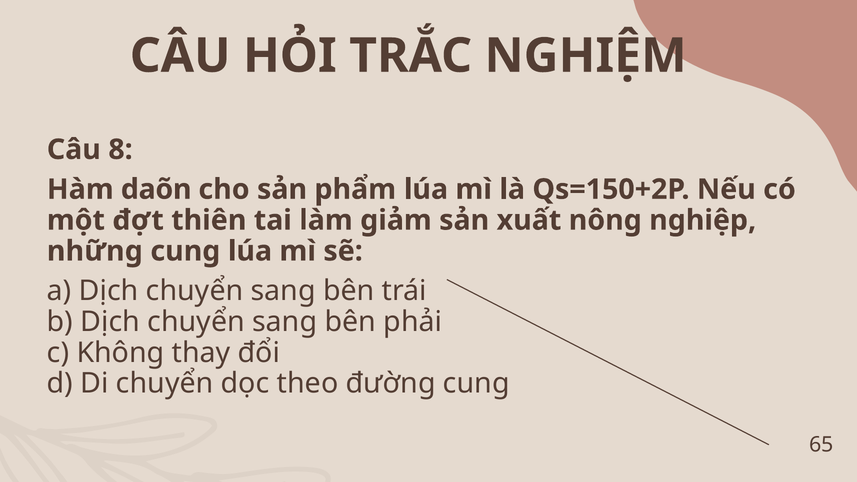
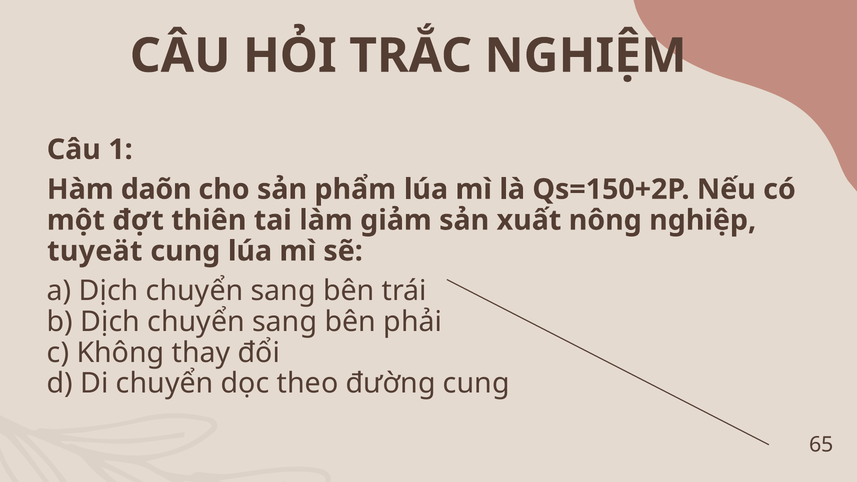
8: 8 -> 1
những: những -> tuyeät
